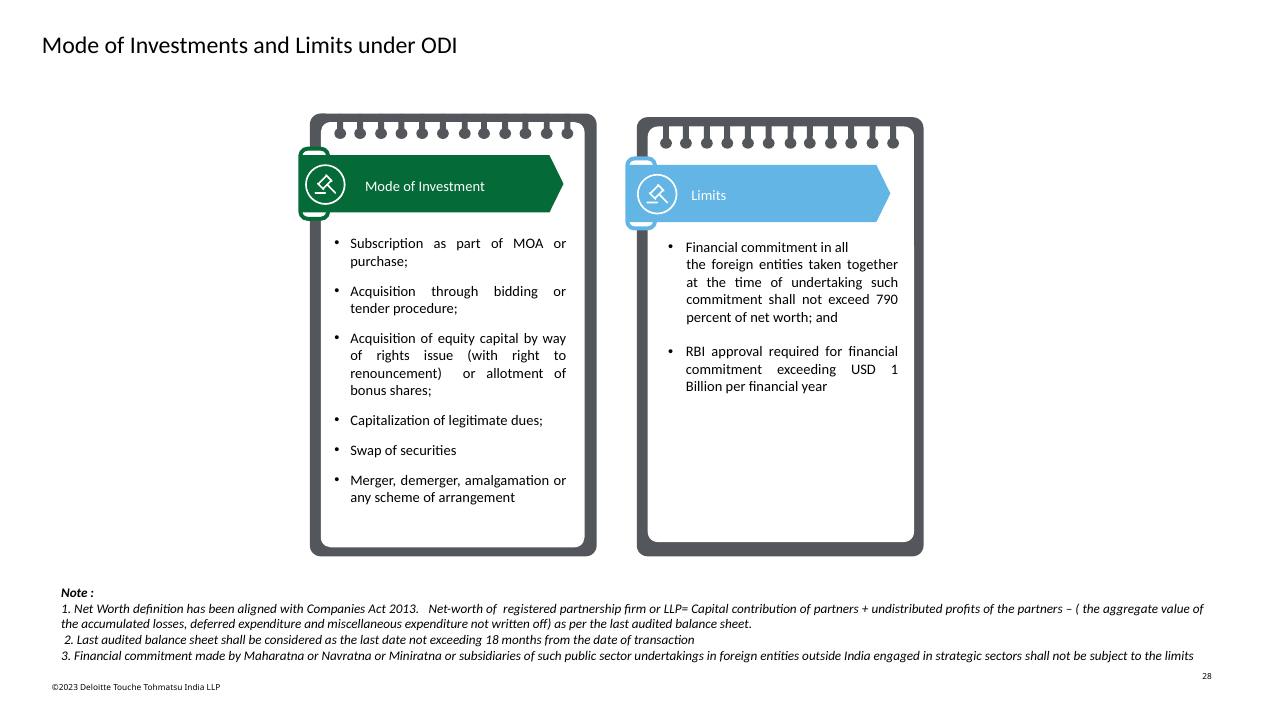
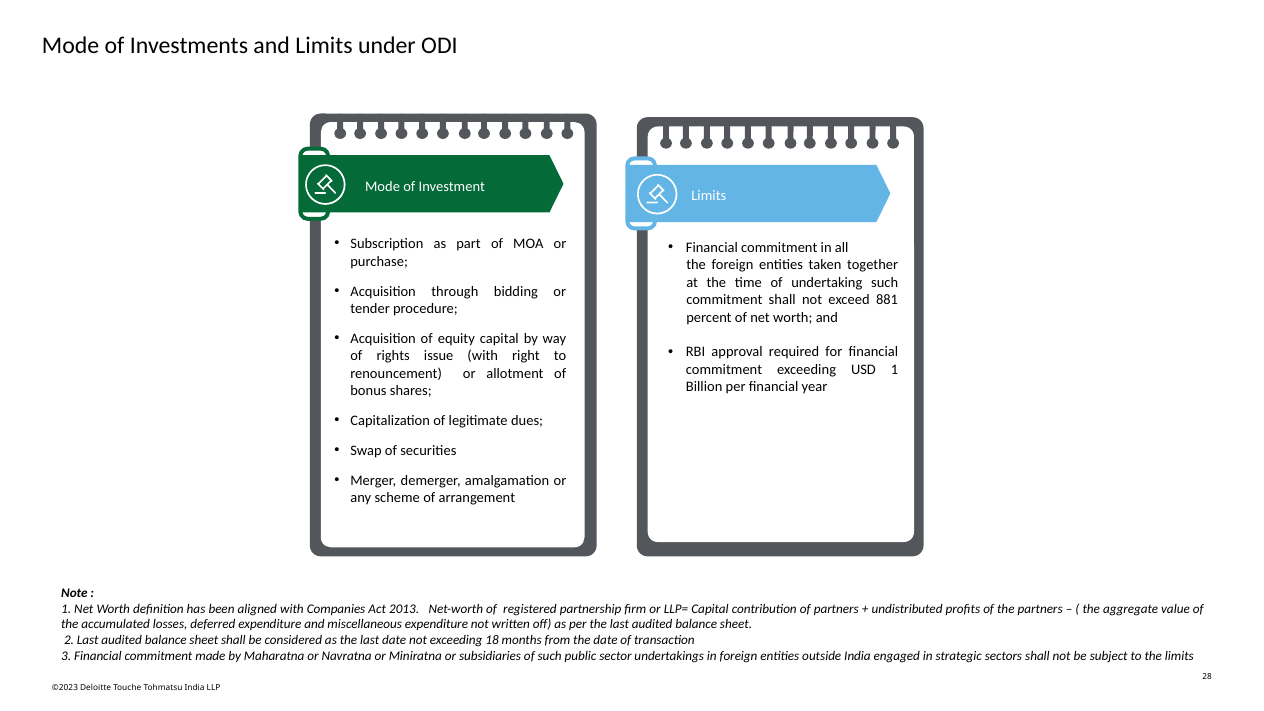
790: 790 -> 881
